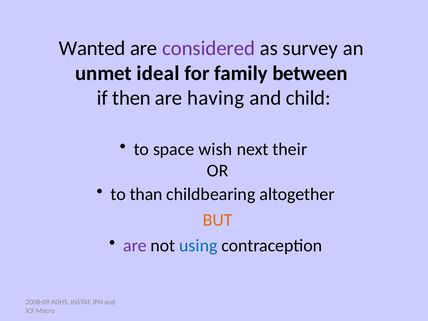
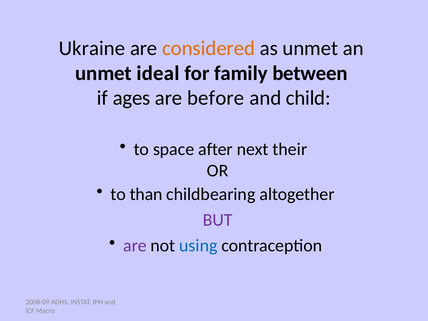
Wanted: Wanted -> Ukraine
considered colour: purple -> orange
as survey: survey -> unmet
then: then -> ages
having: having -> before
wish: wish -> after
BUT colour: orange -> purple
